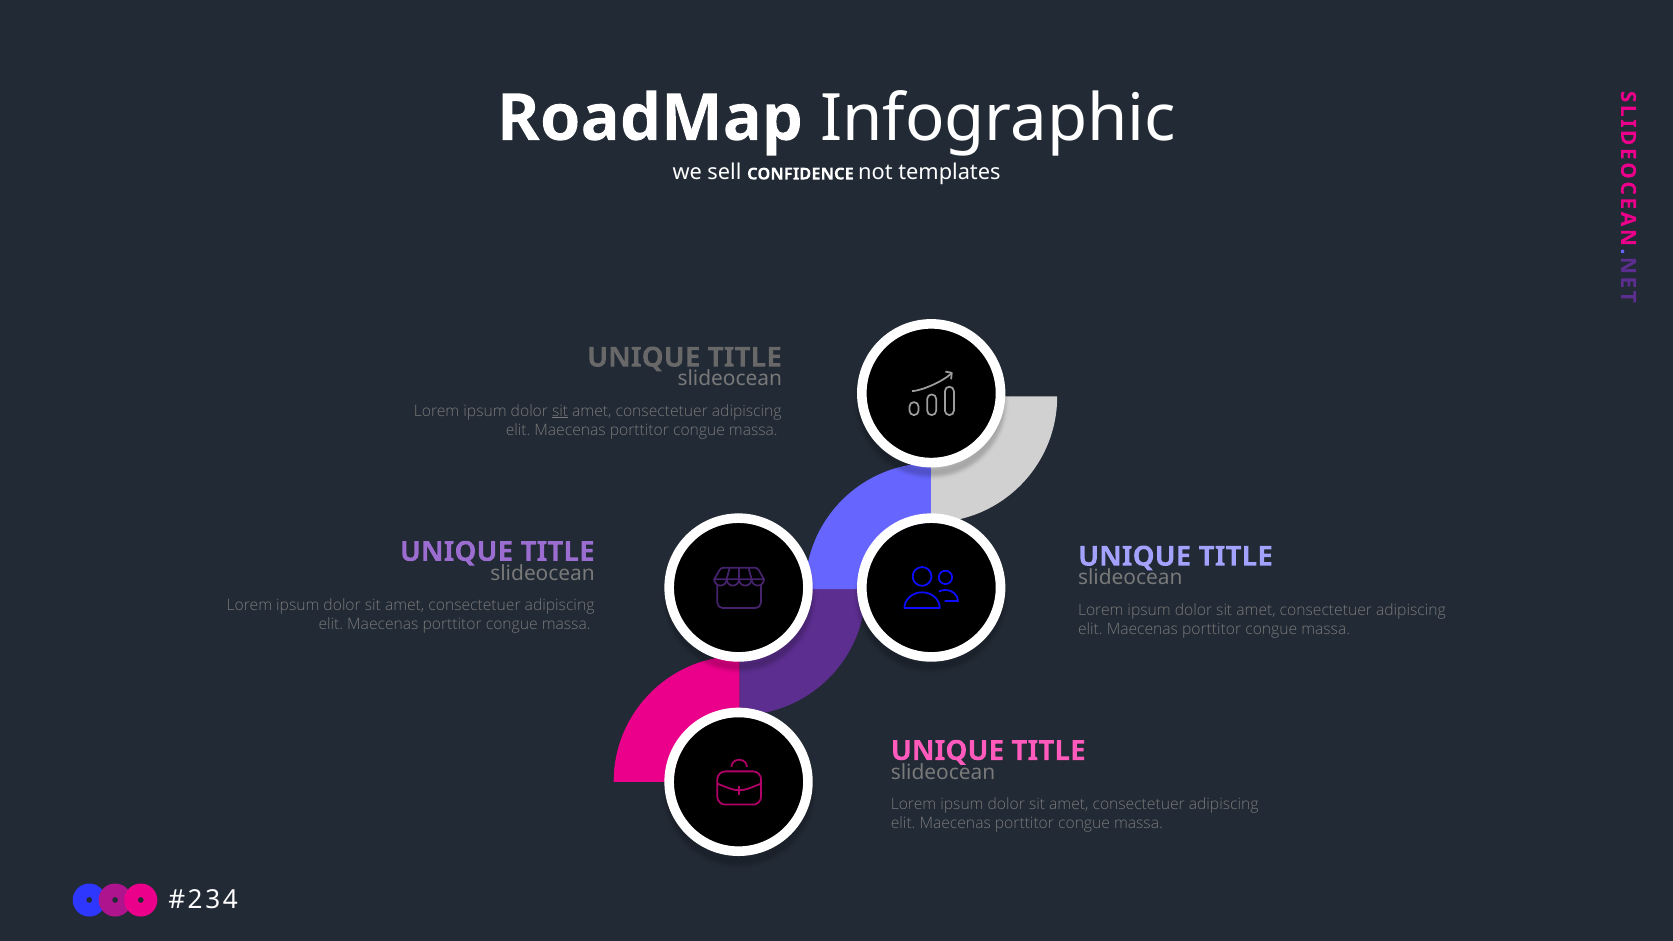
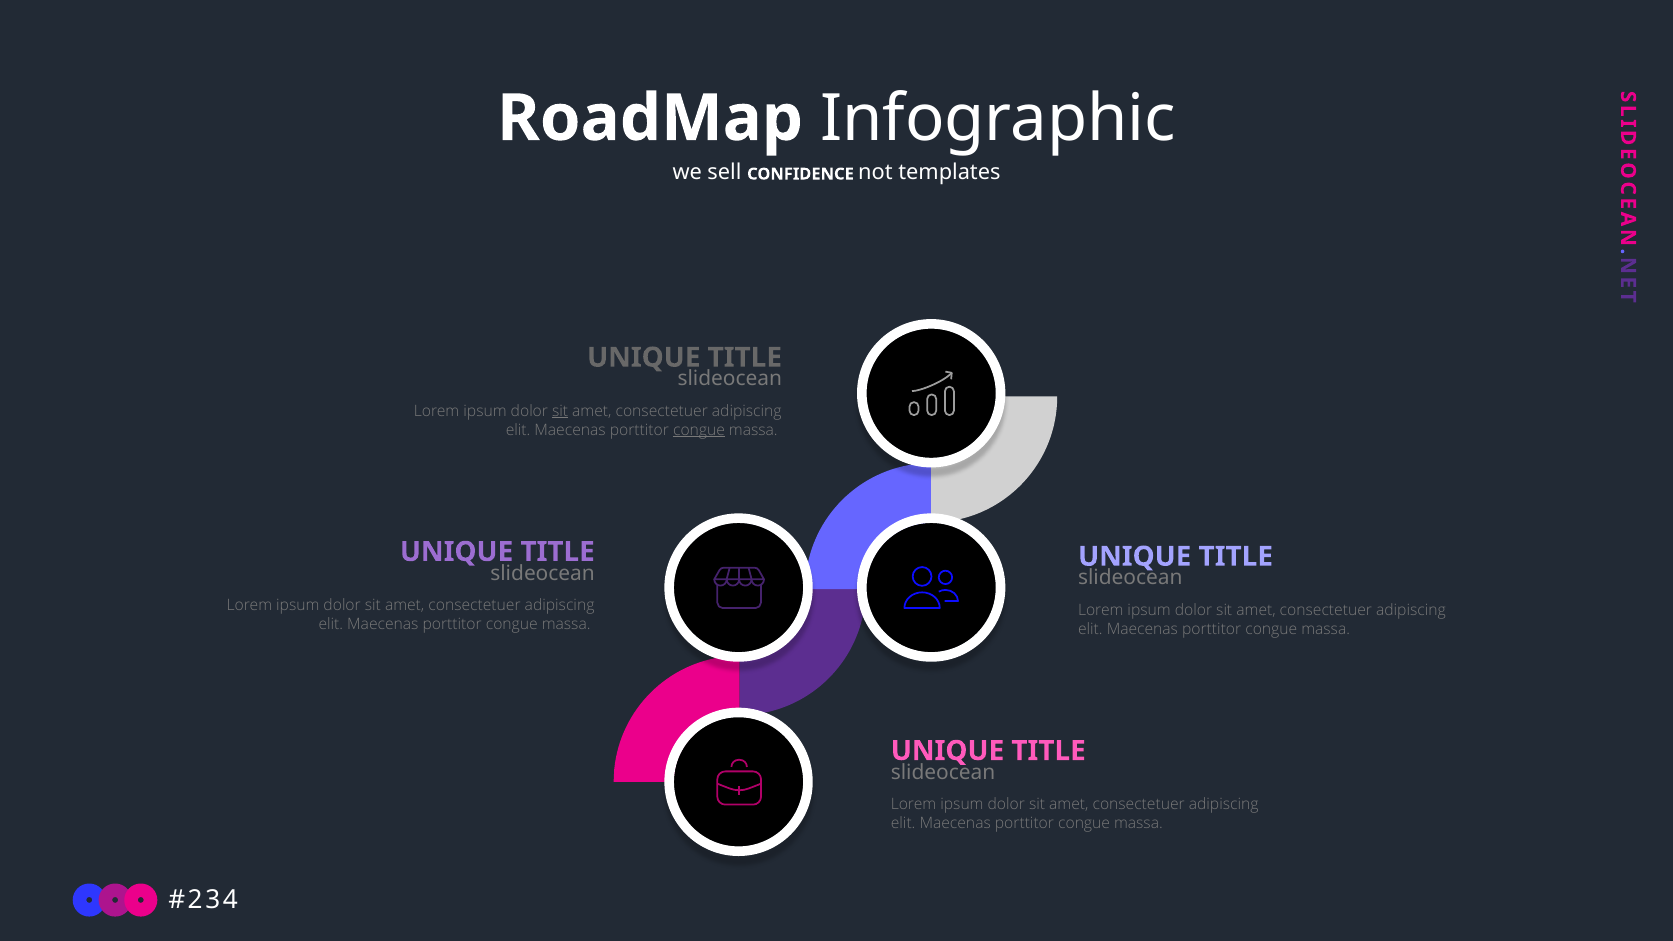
congue at (699, 430) underline: none -> present
